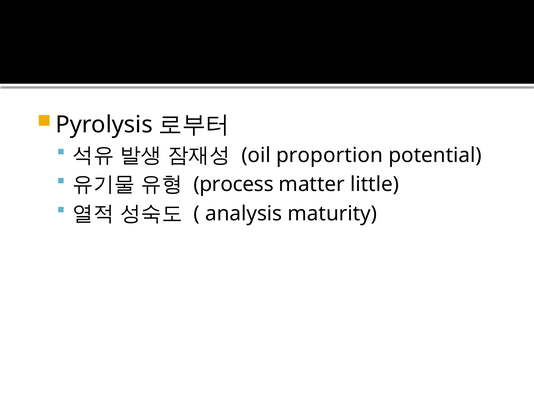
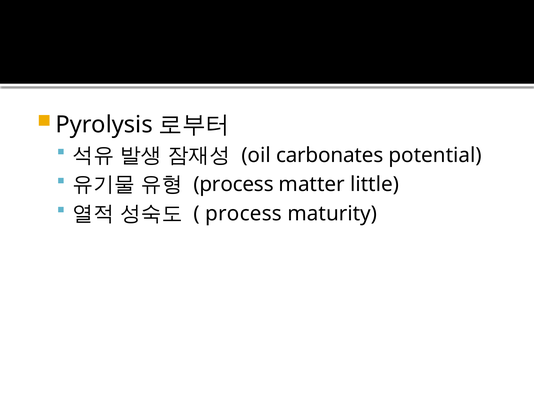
proportion: proportion -> carbonates
analysis at (244, 214): analysis -> process
